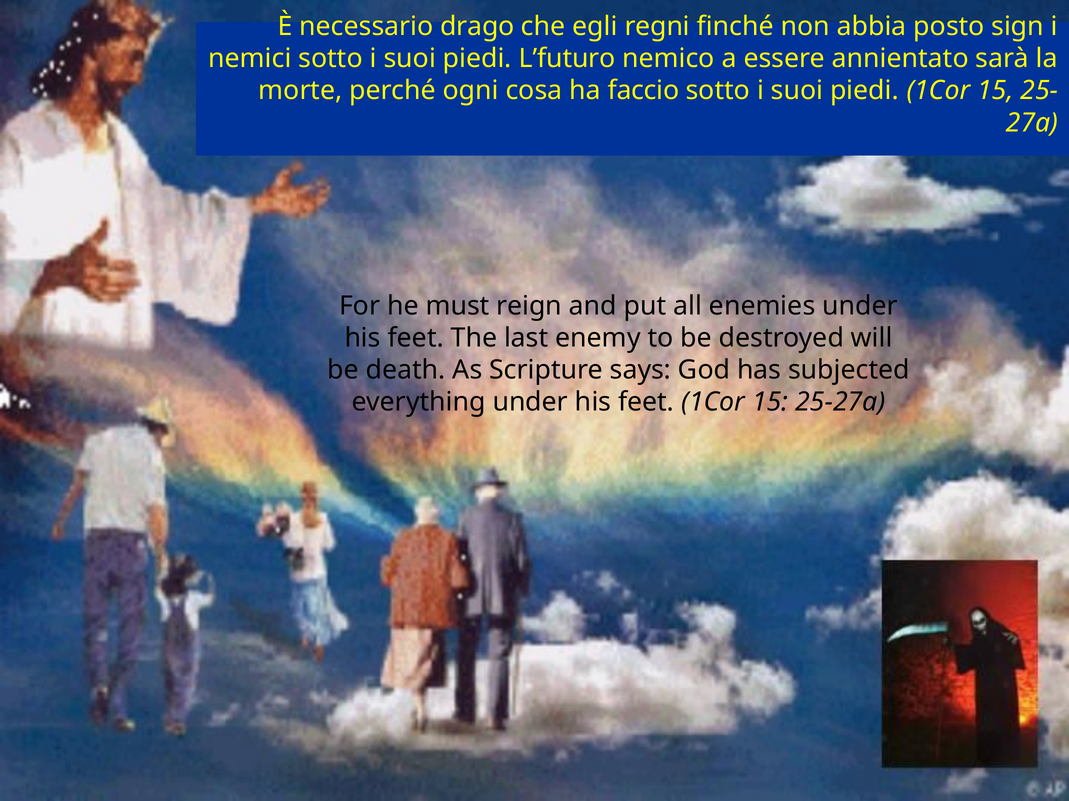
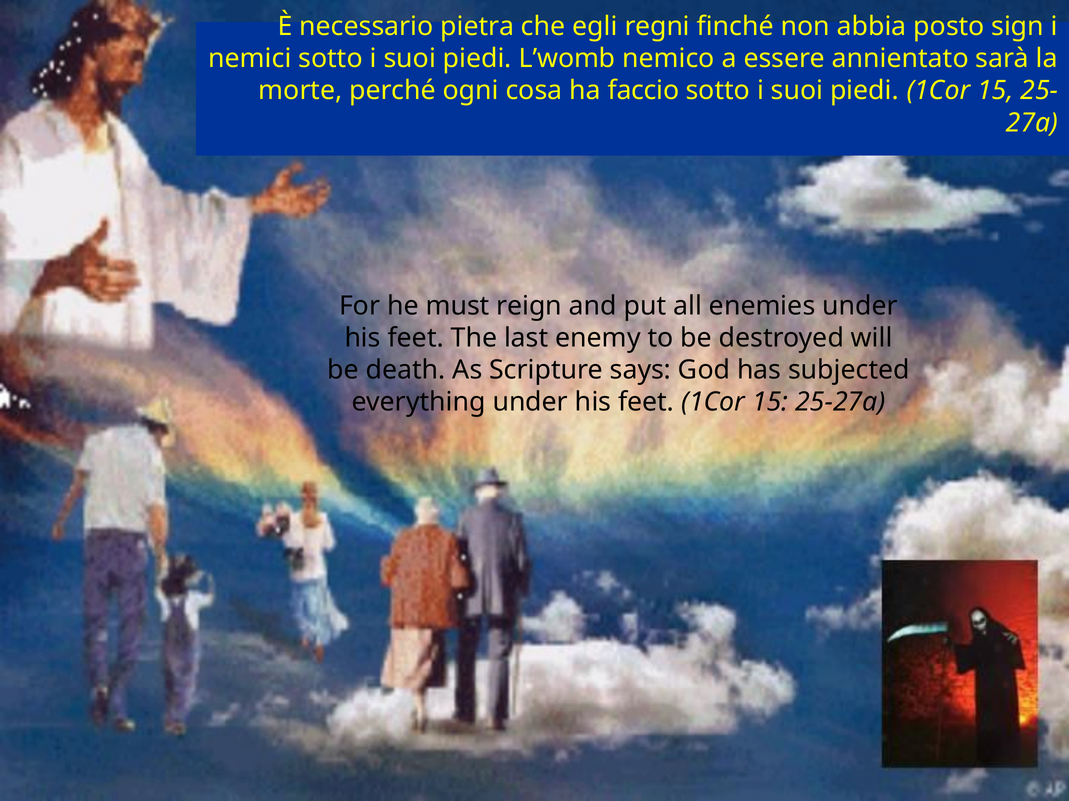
drago: drago -> pietra
L’futuro: L’futuro -> L’womb
